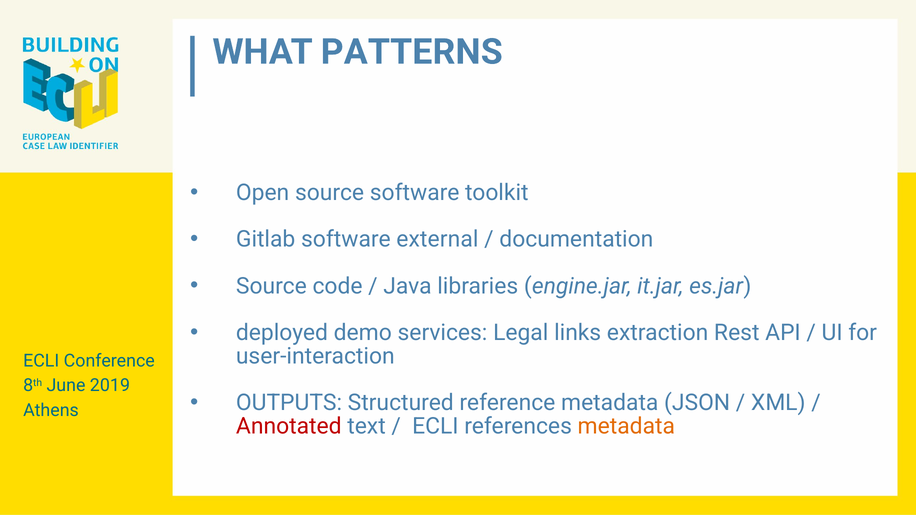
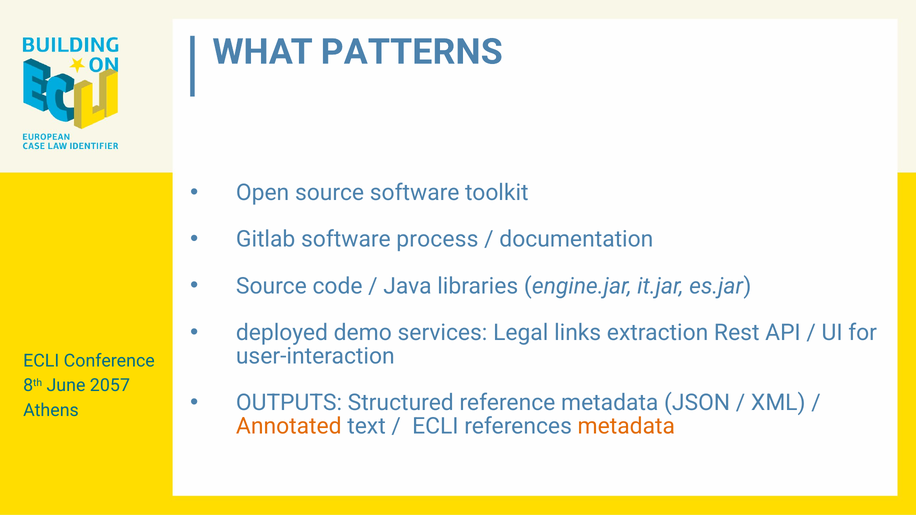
external: external -> process
2019: 2019 -> 2057
Annotated colour: red -> orange
